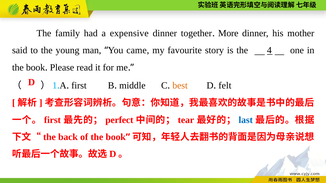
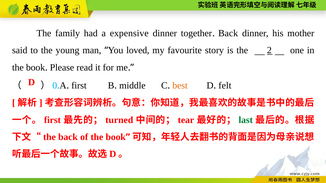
More at (228, 33): More -> Back
came: came -> loved
4: 4 -> 2
1: 1 -> 0
perfect: perfect -> turned
last colour: blue -> green
